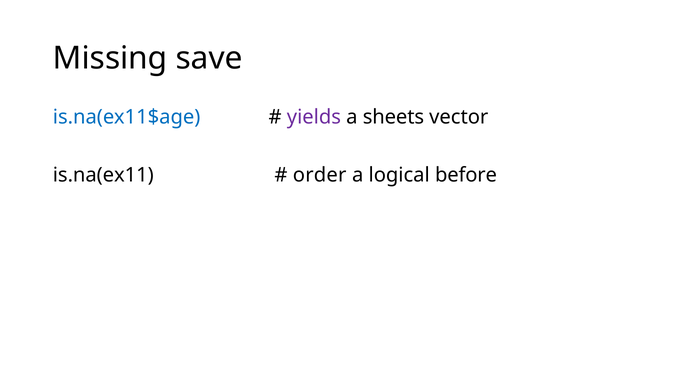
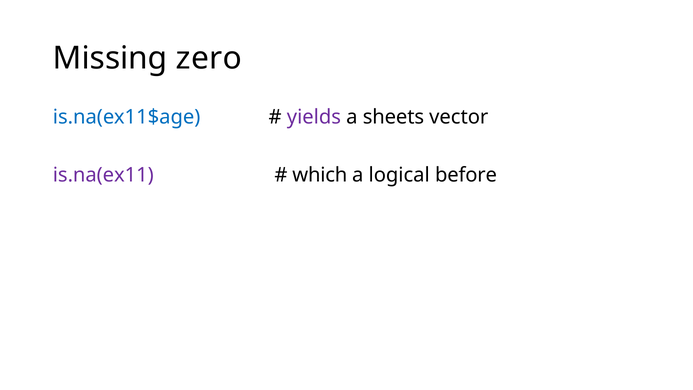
save: save -> zero
is.na(ex11 colour: black -> purple
order: order -> which
